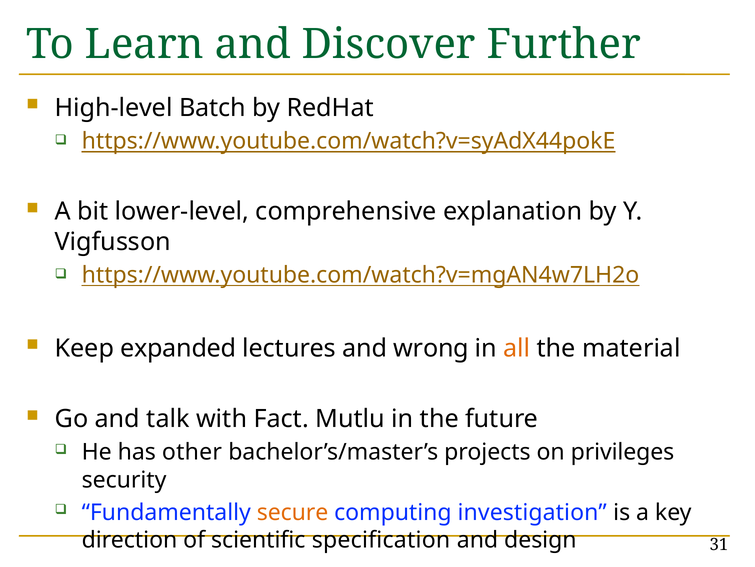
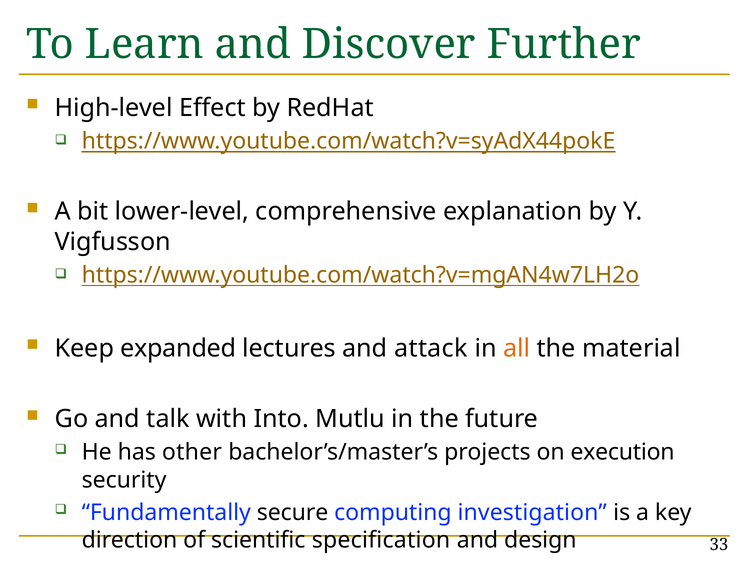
Batch: Batch -> Effect
wrong: wrong -> attack
Fact: Fact -> Into
privileges: privileges -> execution
secure colour: orange -> black
31: 31 -> 33
